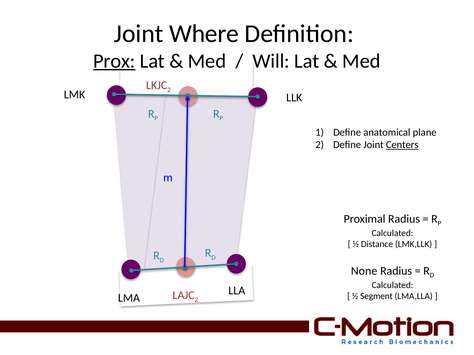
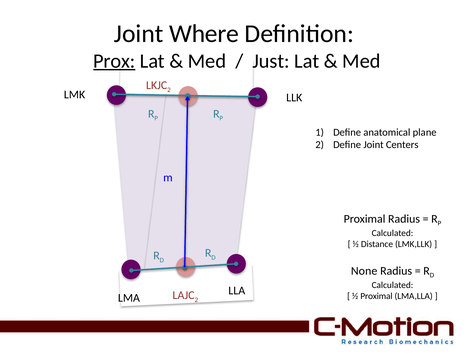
Will: Will -> Just
Centers underline: present -> none
½ Segment: Segment -> Proximal
